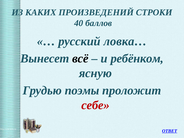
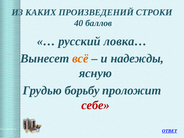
всё colour: black -> orange
ребёнком: ребёнком -> надежды
поэмы: поэмы -> борьбу
